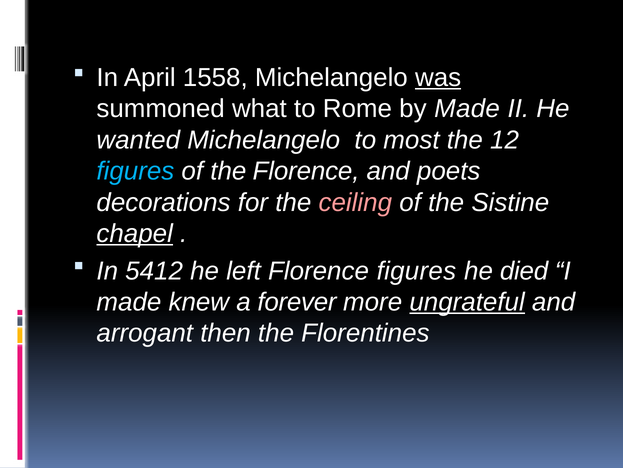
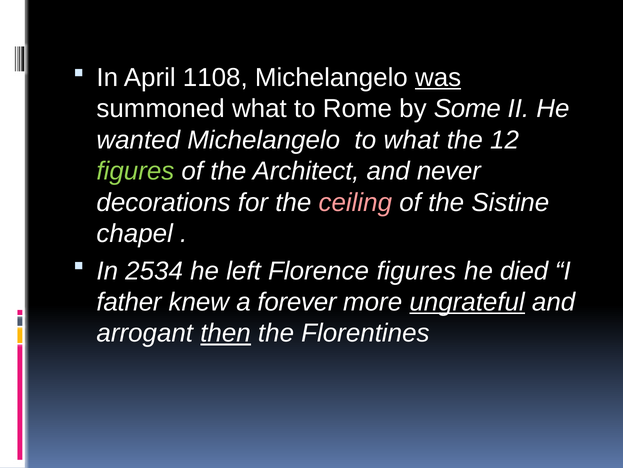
1558: 1558 -> 1108
by Made: Made -> Some
to most: most -> what
figures at (135, 171) colour: light blue -> light green
the Florence: Florence -> Architect
poets: poets -> never
chapel underline: present -> none
5412: 5412 -> 2534
made at (129, 302): made -> father
then underline: none -> present
